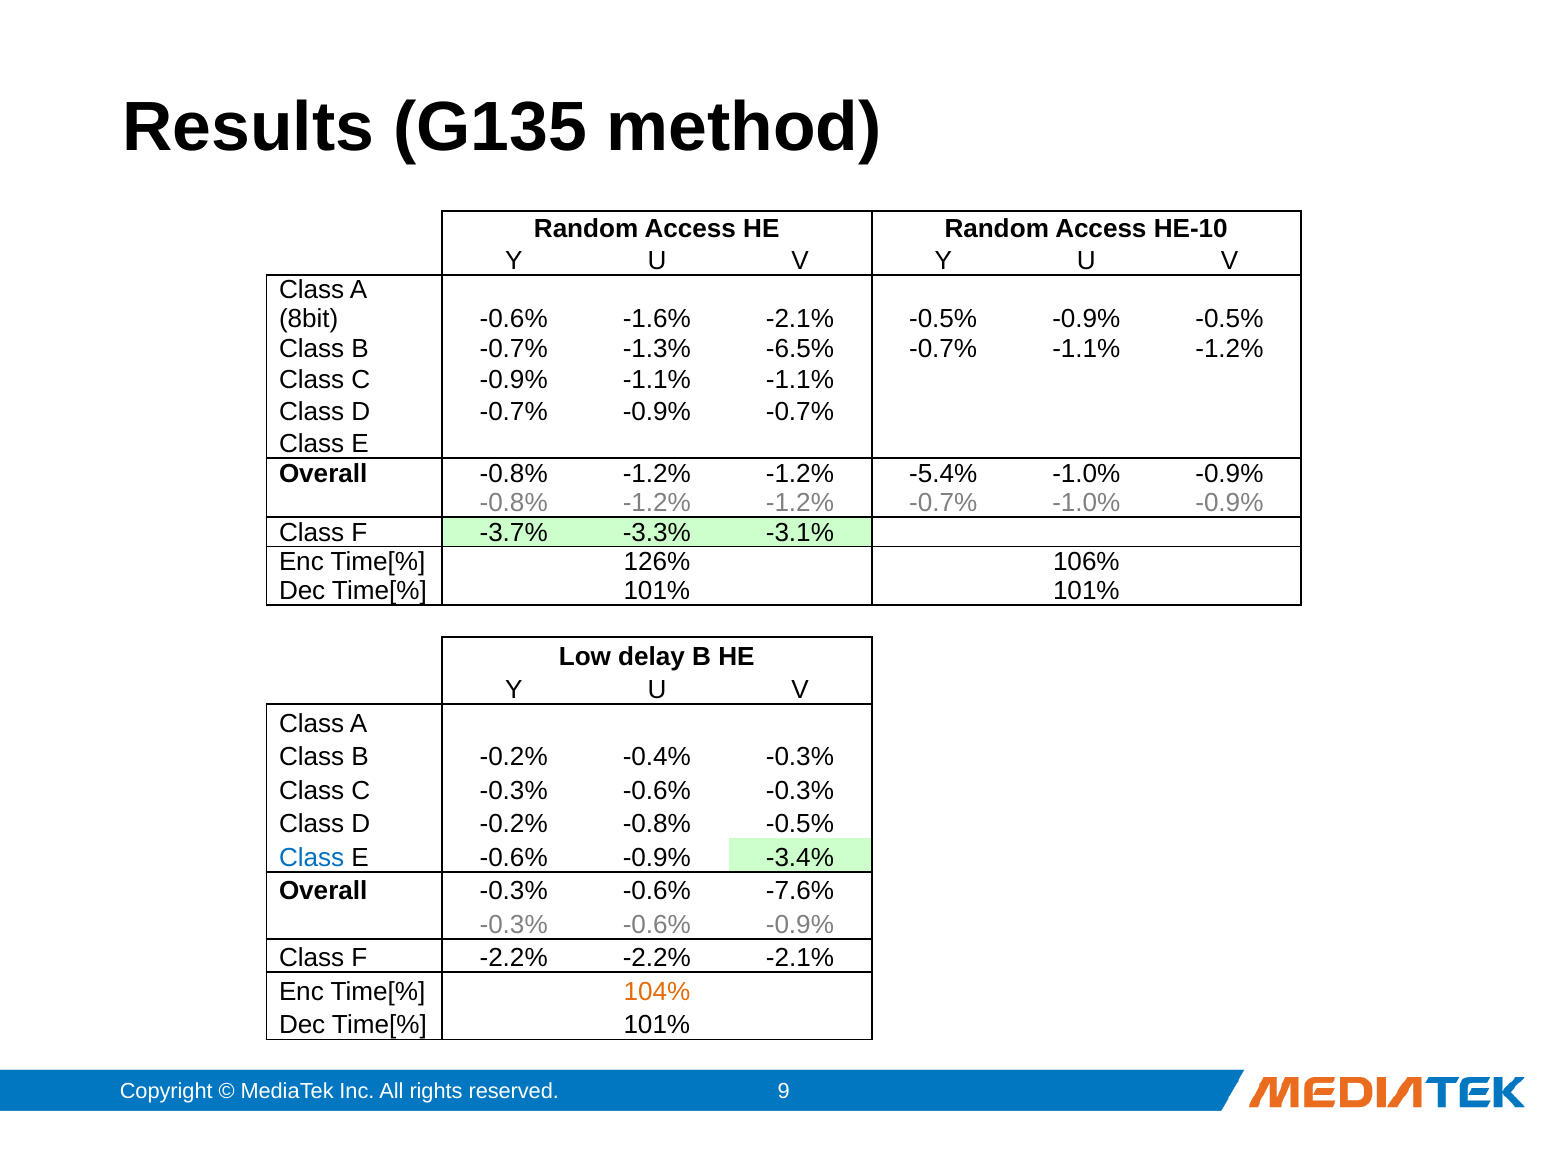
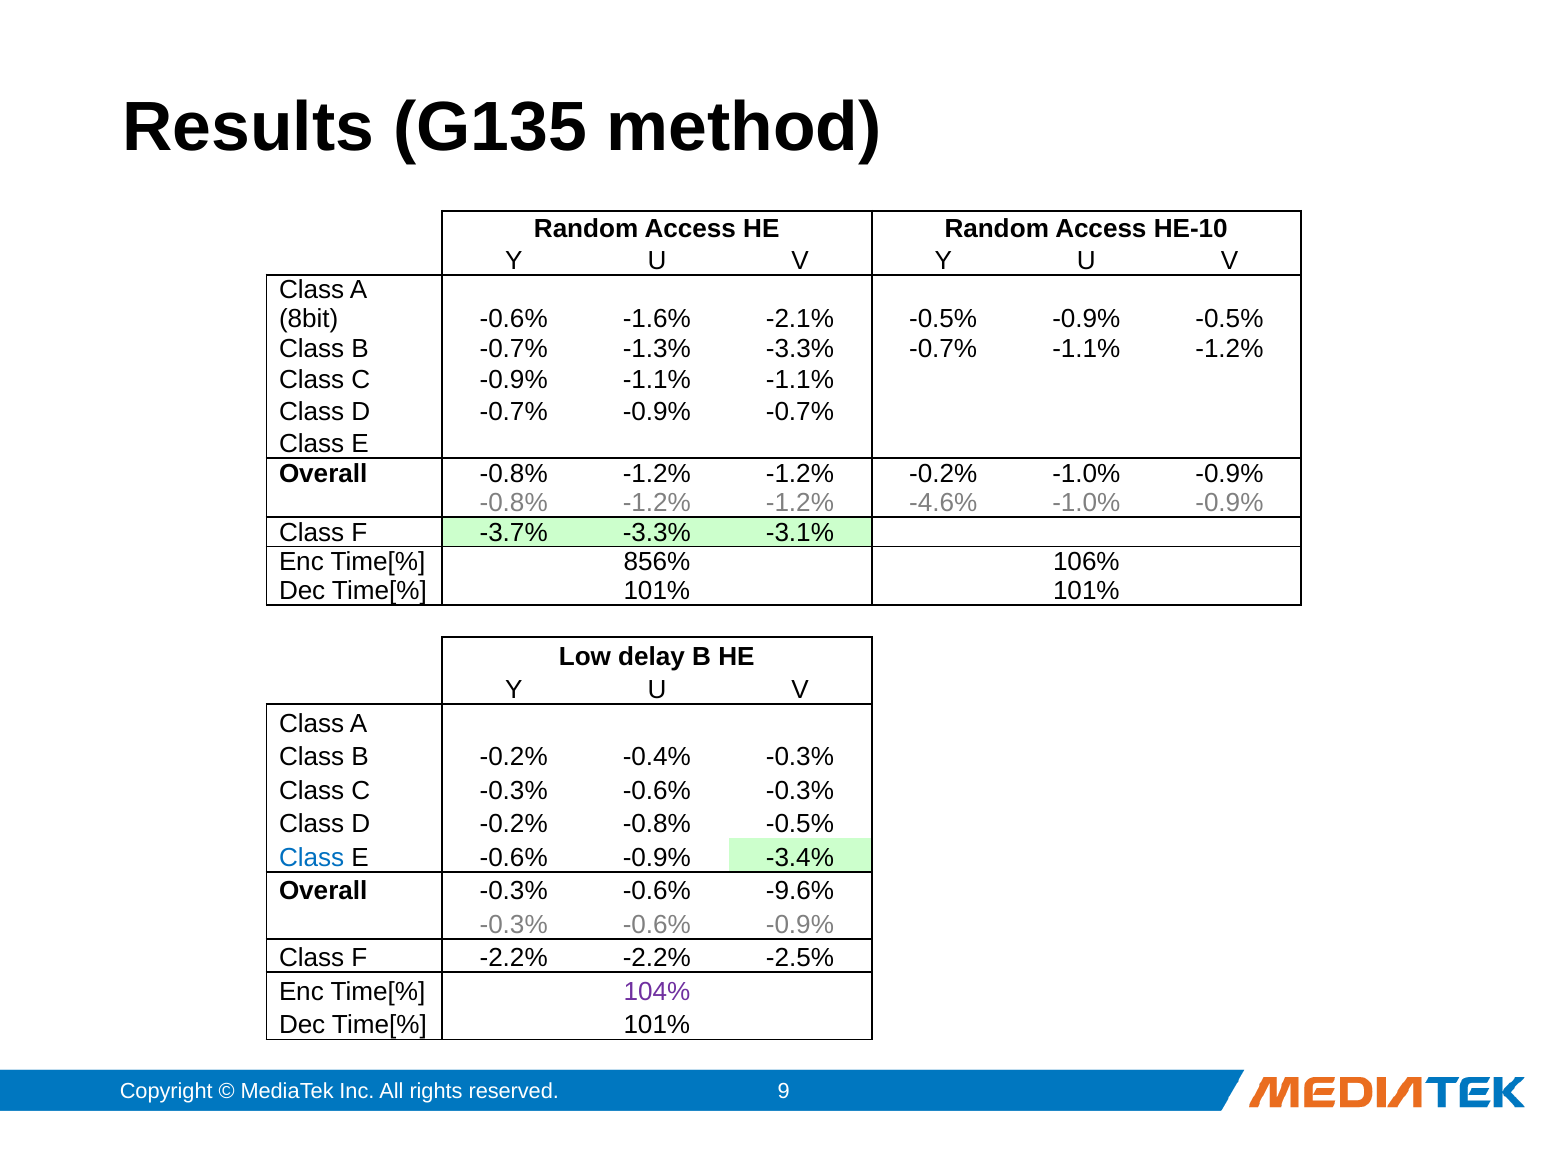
-1.3% -6.5%: -6.5% -> -3.3%
-1.2% -5.4%: -5.4% -> -0.2%
-1.2% -0.7%: -0.7% -> -4.6%
126%: 126% -> 856%
-7.6%: -7.6% -> -9.6%
-2.2% -2.1%: -2.1% -> -2.5%
104% colour: orange -> purple
